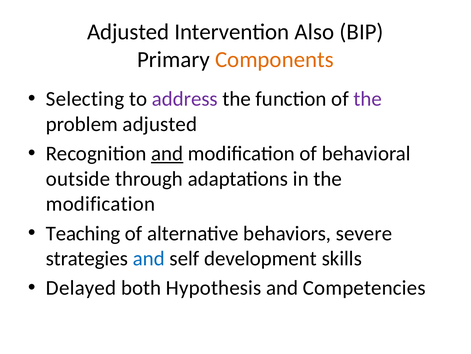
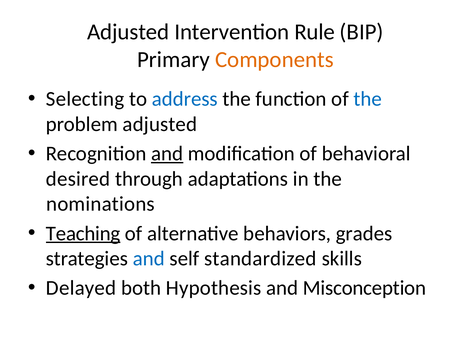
Also: Also -> Rule
address colour: purple -> blue
the at (368, 99) colour: purple -> blue
outside: outside -> desired
modification at (100, 204): modification -> nominations
Teaching underline: none -> present
severe: severe -> grades
development: development -> standardized
Competencies: Competencies -> Misconception
